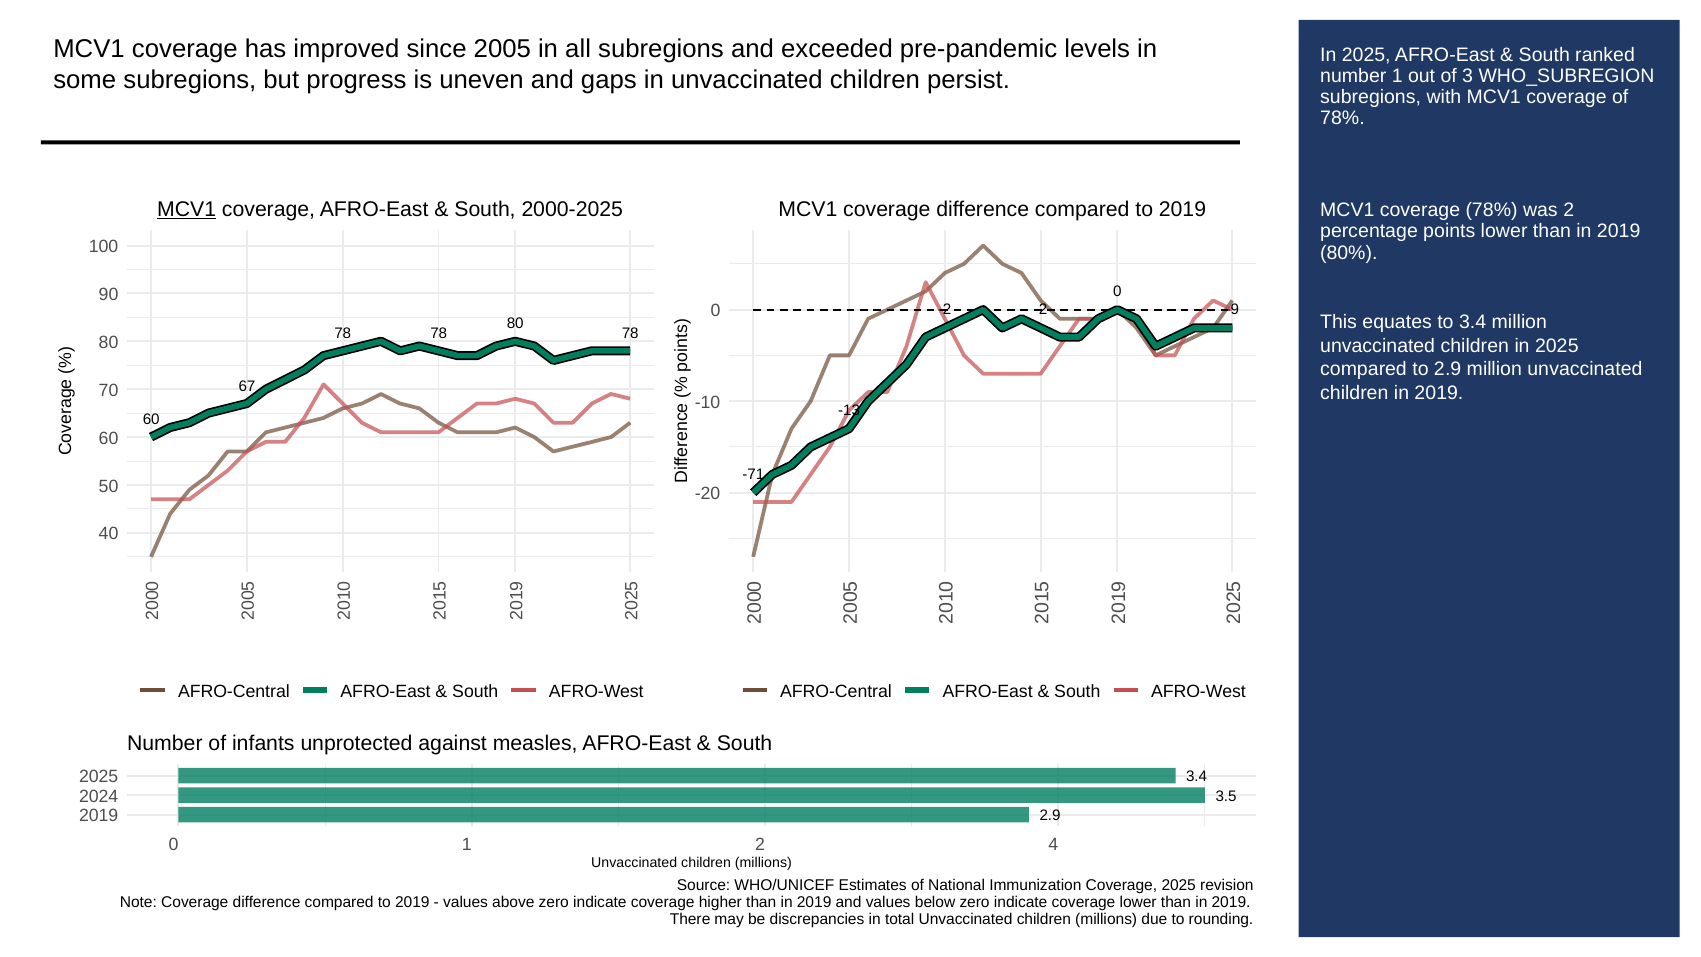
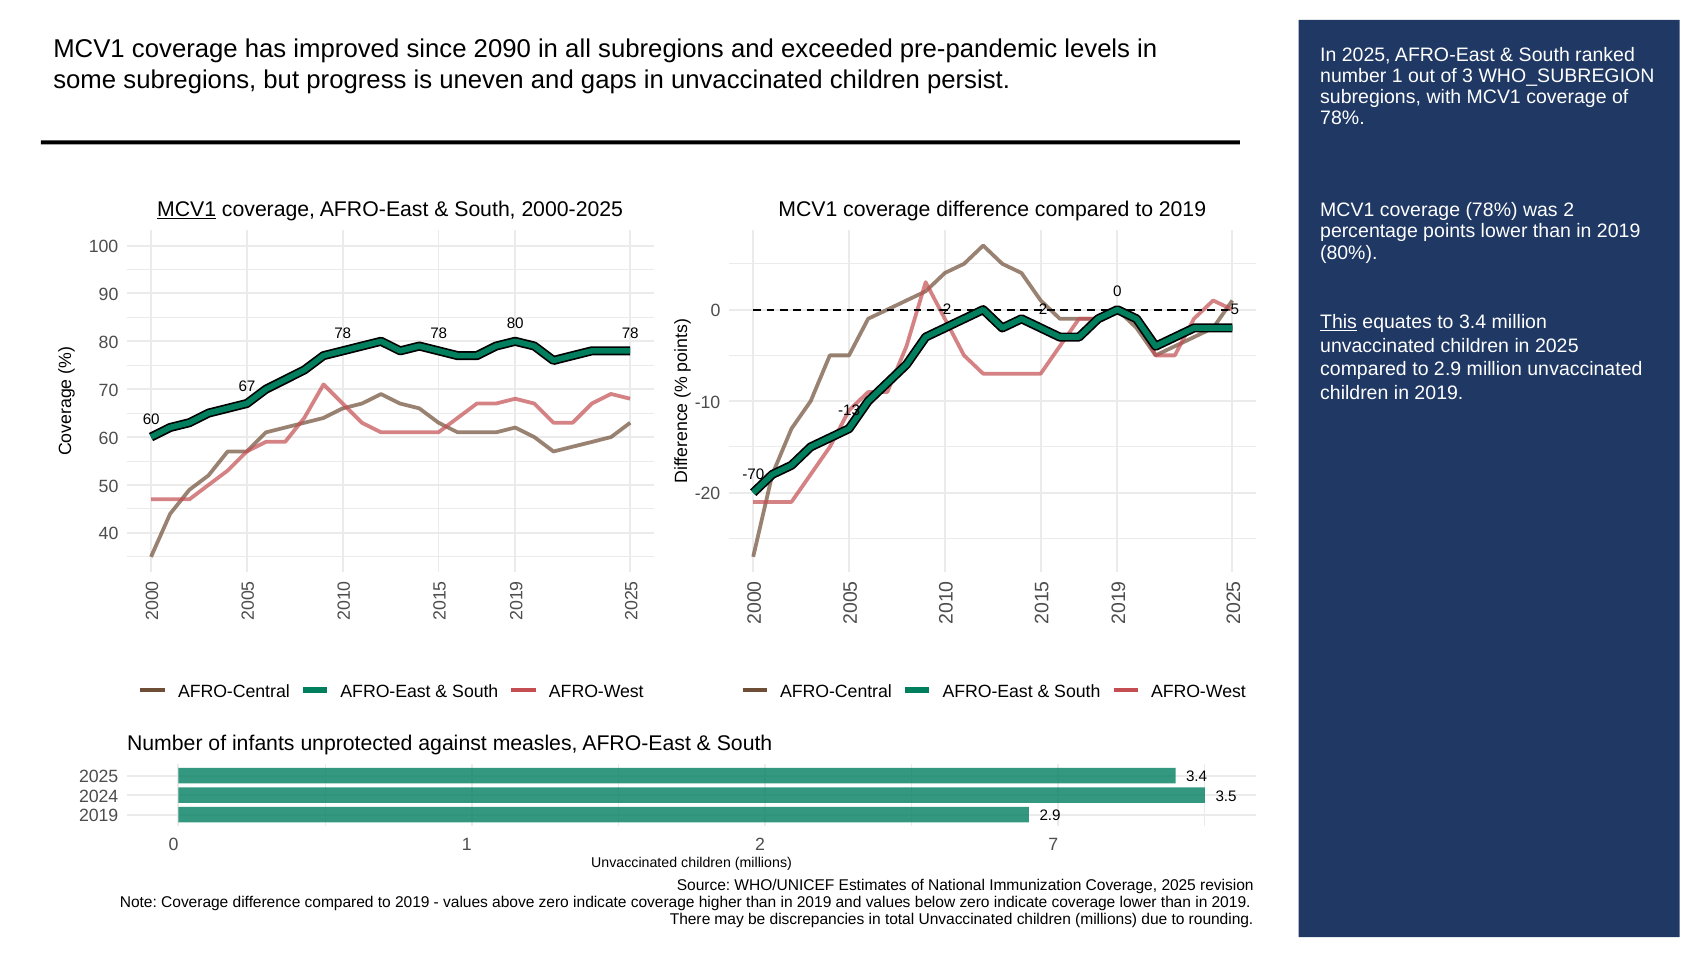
2005: 2005 -> 2090
-9: -9 -> -5
This underline: none -> present
-71: -71 -> -70
4: 4 -> 7
